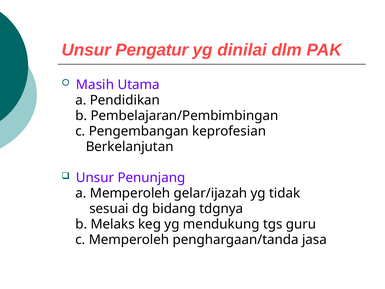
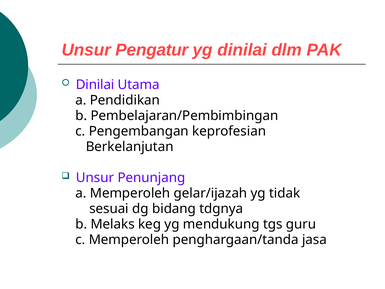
Masih at (95, 85): Masih -> Dinilai
